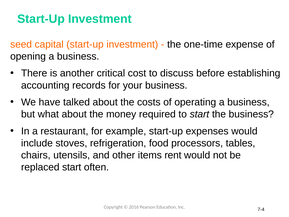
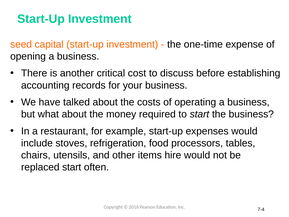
rent: rent -> hire
